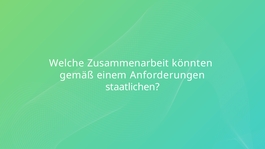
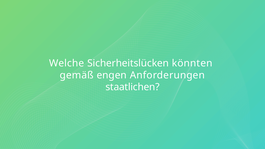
Zusammenarbeit: Zusammenarbeit -> Sicherheitslücken
einem: einem -> engen
